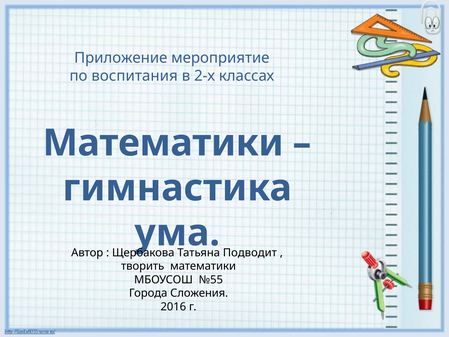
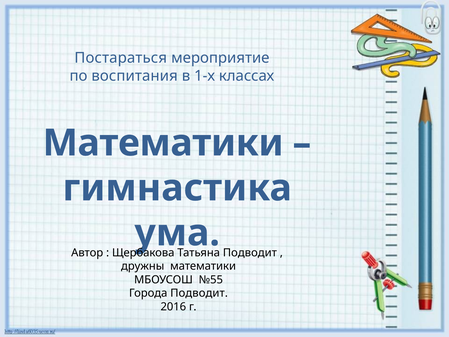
Приложение: Приложение -> Постараться
2-х: 2-х -> 1-х
творить: творить -> дружны
Города Сложения: Сложения -> Подводит
